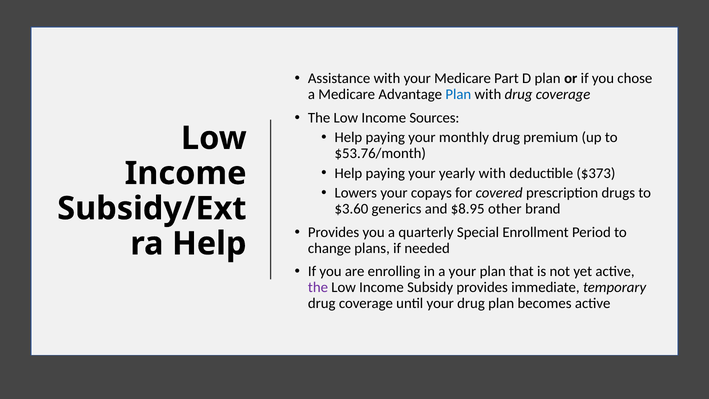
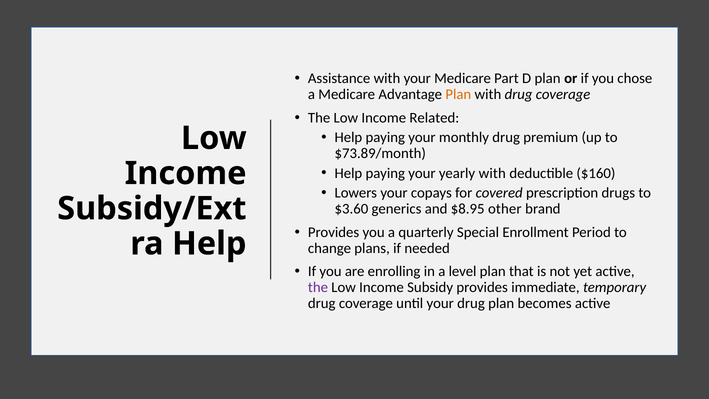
Plan at (458, 94) colour: blue -> orange
Sources: Sources -> Related
$53.76/month: $53.76/month -> $73.89/month
$373: $373 -> $160
a your: your -> level
